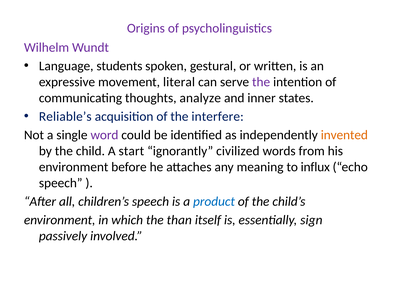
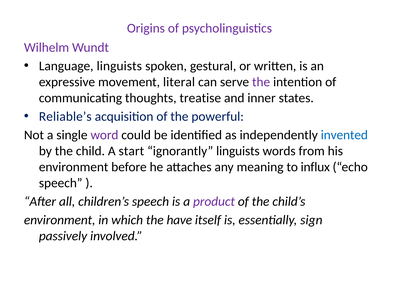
Language students: students -> linguists
analyze: analyze -> treatise
interfere: interfere -> powerful
invented colour: orange -> blue
ignorantly civilized: civilized -> linguists
product colour: blue -> purple
than: than -> have
